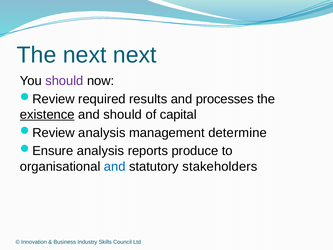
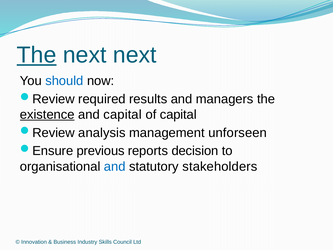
The at (37, 55) underline: none -> present
should at (64, 81) colour: purple -> blue
processes: processes -> managers
and should: should -> capital
determine: determine -> unforseen
analysis at (100, 151): analysis -> previous
produce: produce -> decision
